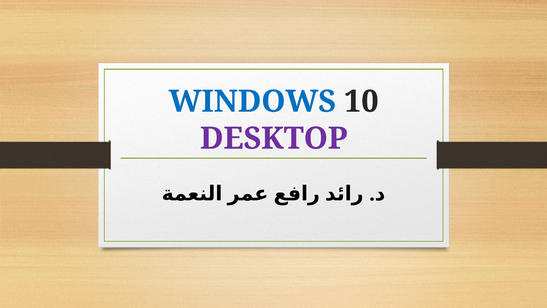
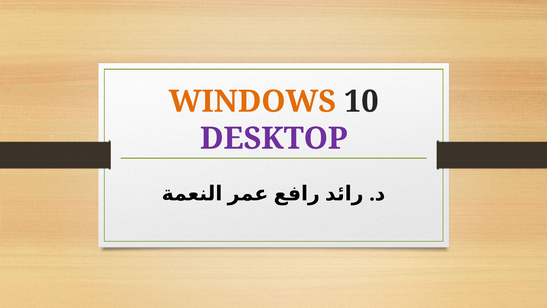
WINDOWS colour: blue -> orange
